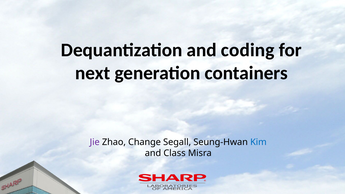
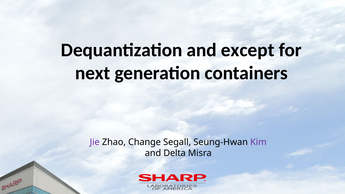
coding: coding -> except
Kim colour: blue -> purple
Class: Class -> Delta
